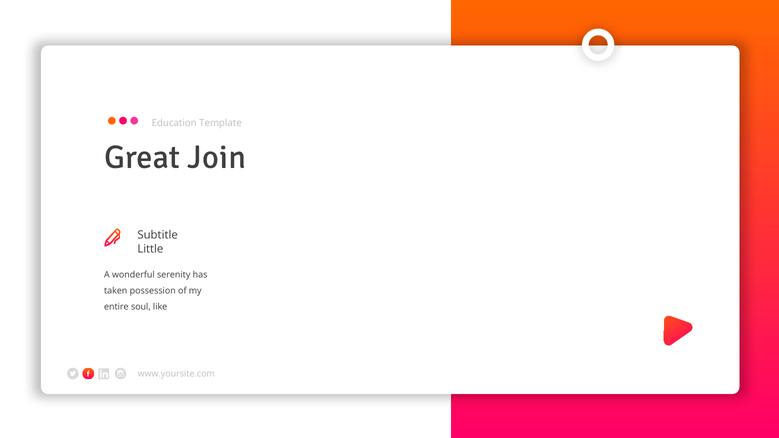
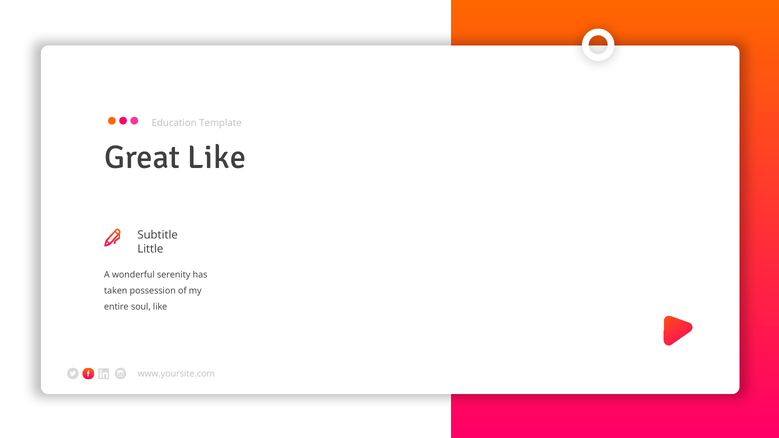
Great Join: Join -> Like
